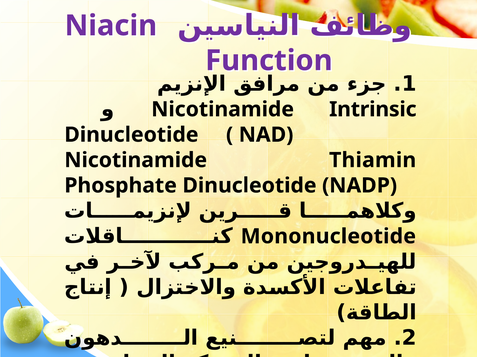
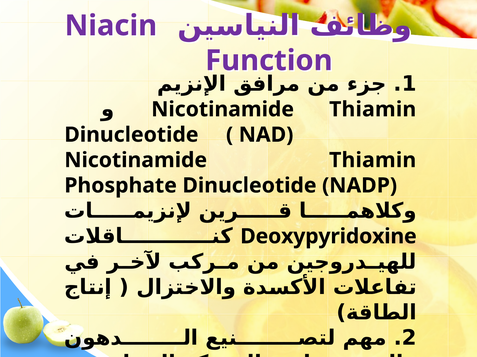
Intrinsic at (373, 110): Intrinsic -> Thiamin
Mononucleotide: Mononucleotide -> Deoxypyridoxine
